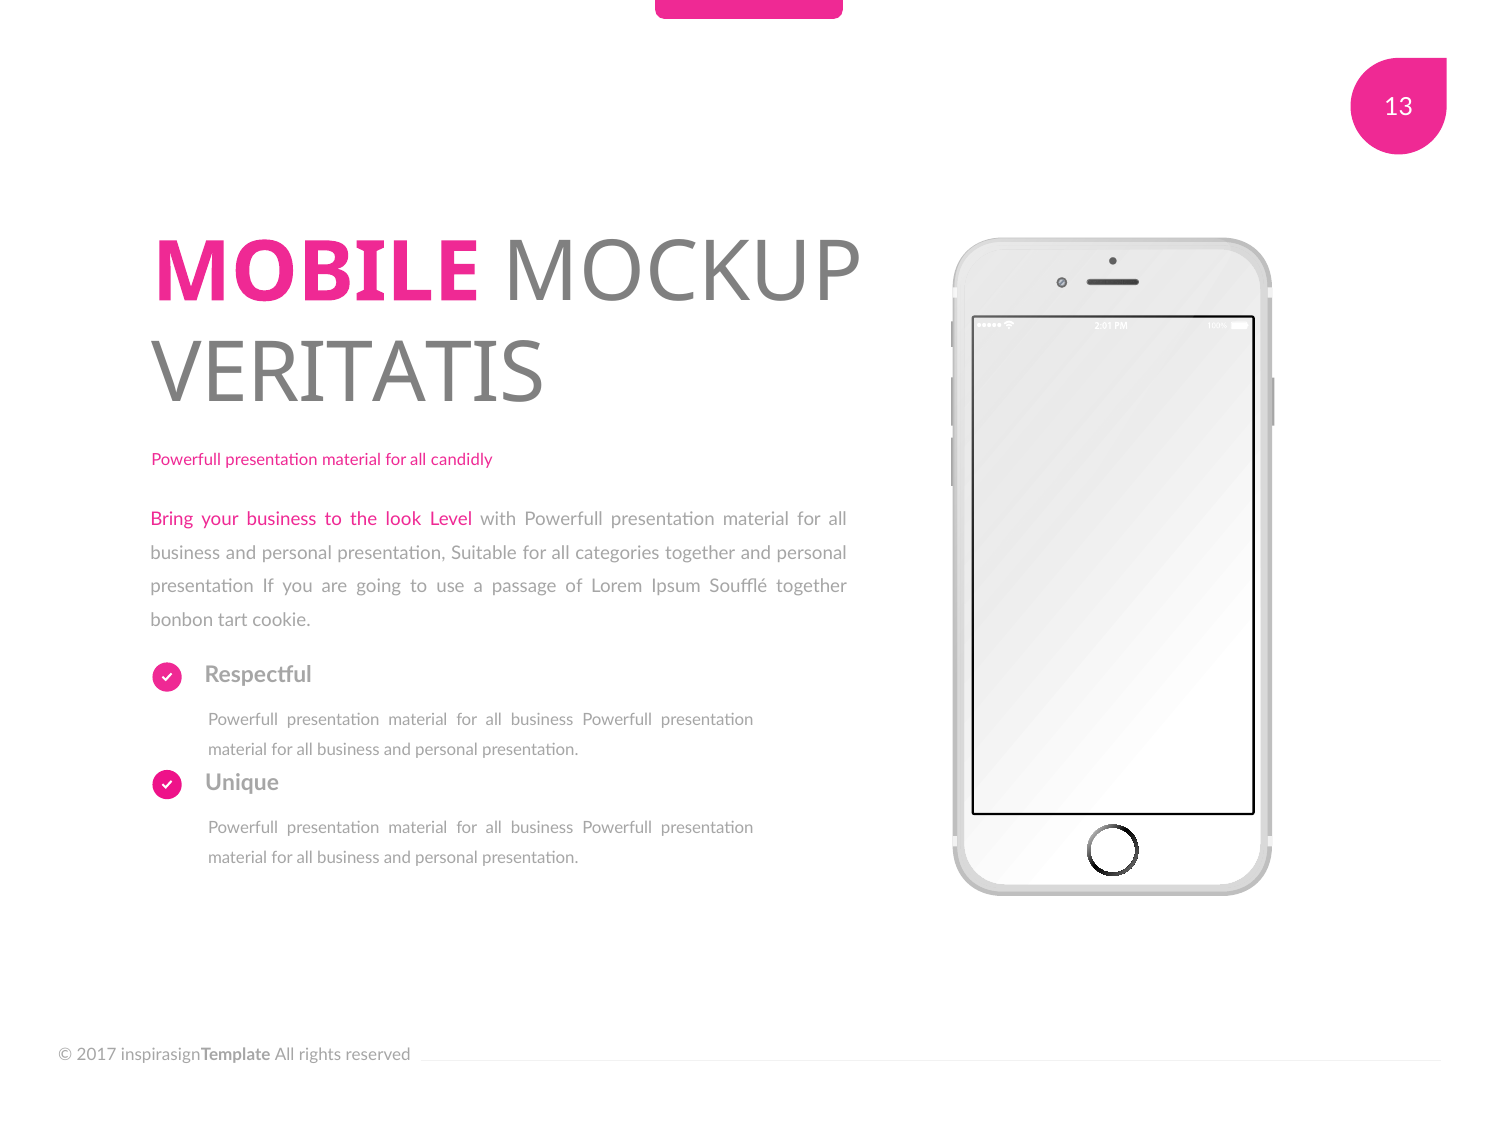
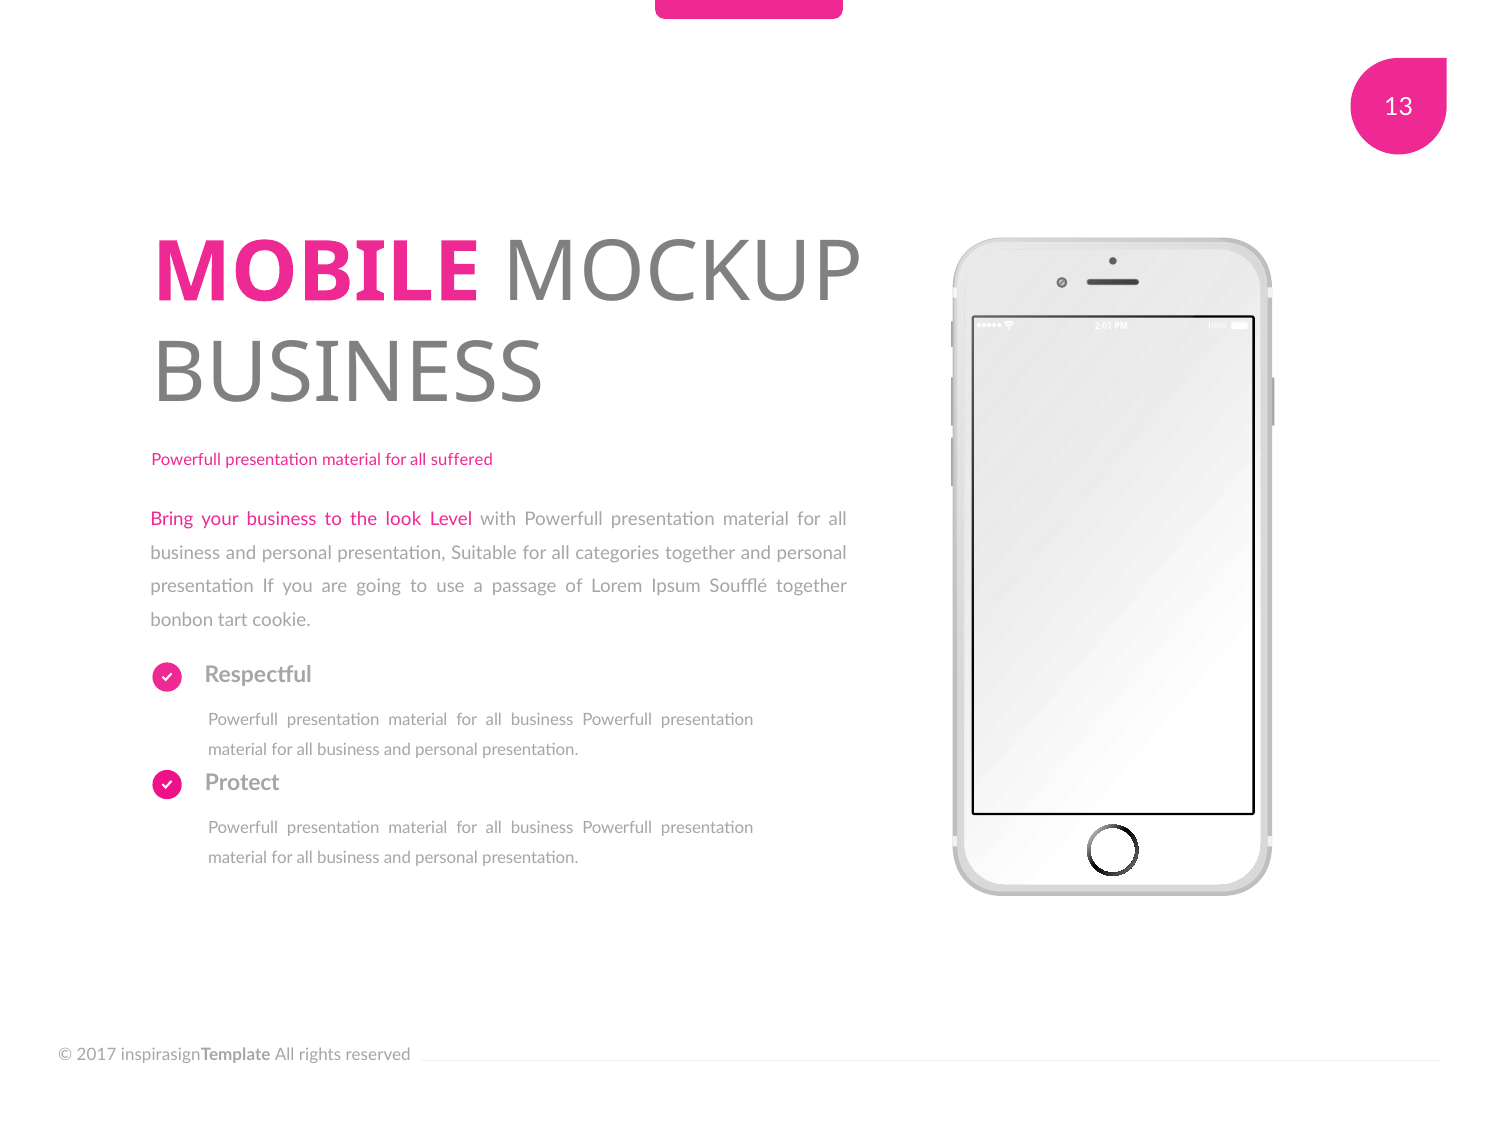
VERITATIS at (348, 374): VERITATIS -> BUSINESS
candidly: candidly -> suffered
Unique: Unique -> Protect
